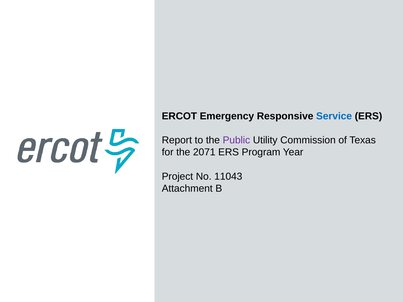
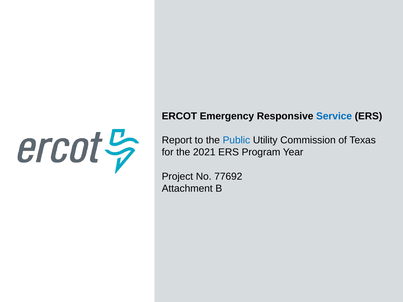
Public colour: purple -> blue
2071: 2071 -> 2021
11043: 11043 -> 77692
